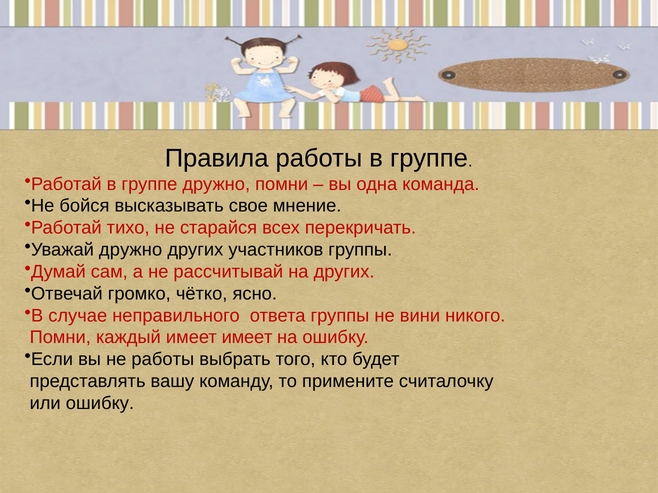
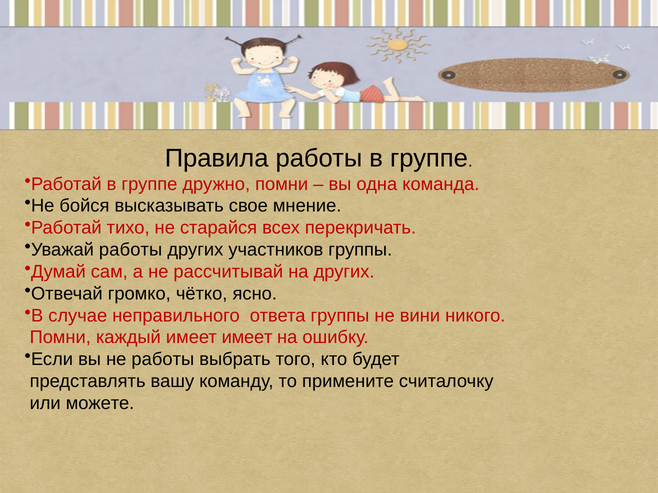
Уважай дружно: дружно -> работы
или ошибку: ошибку -> можете
